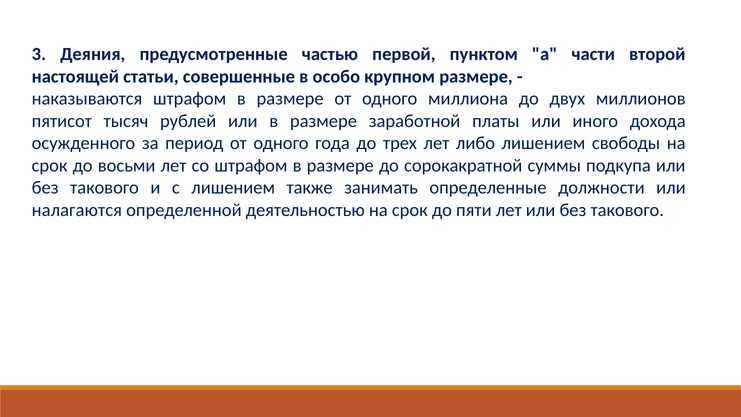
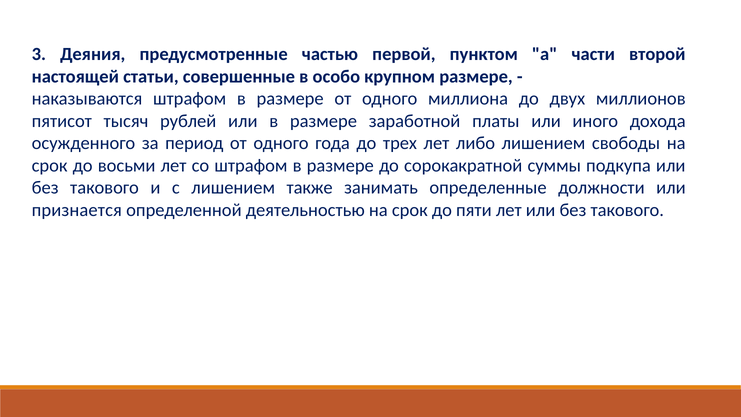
налагаются: налагаются -> признается
